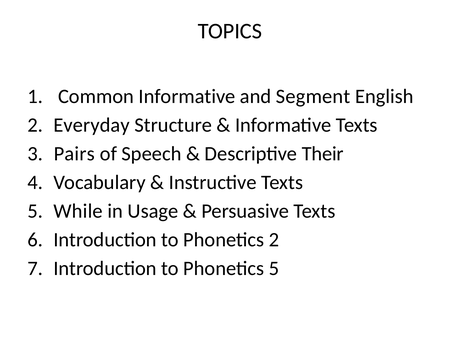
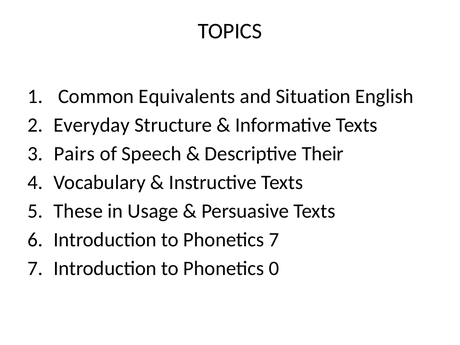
Common Informative: Informative -> Equivalents
Segment: Segment -> Situation
While: While -> These
Phonetics 2: 2 -> 7
Phonetics 5: 5 -> 0
